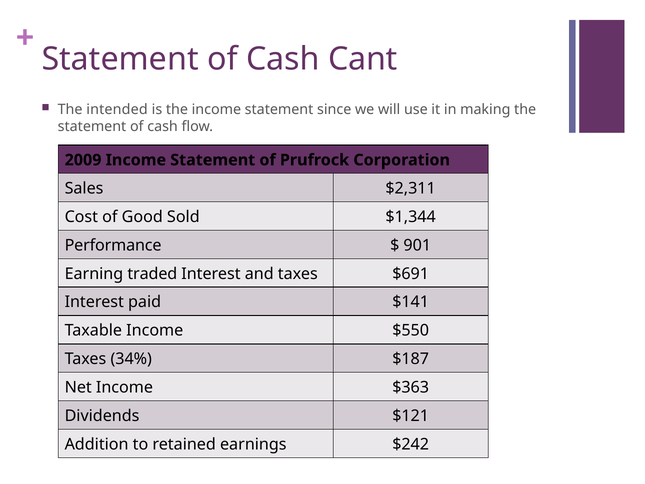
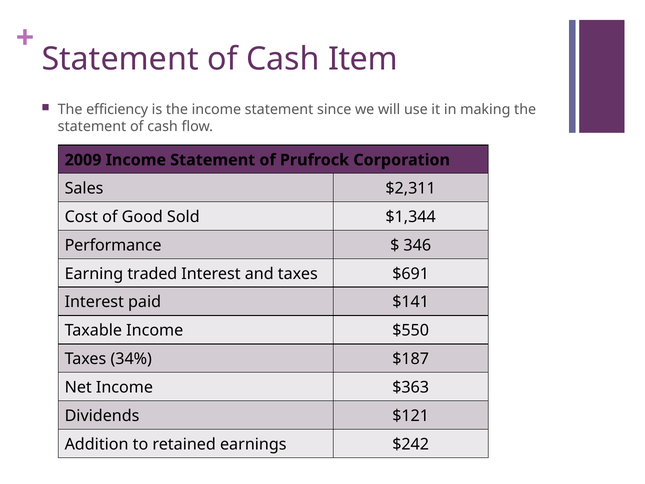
Cant: Cant -> Item
intended: intended -> efficiency
901: 901 -> 346
